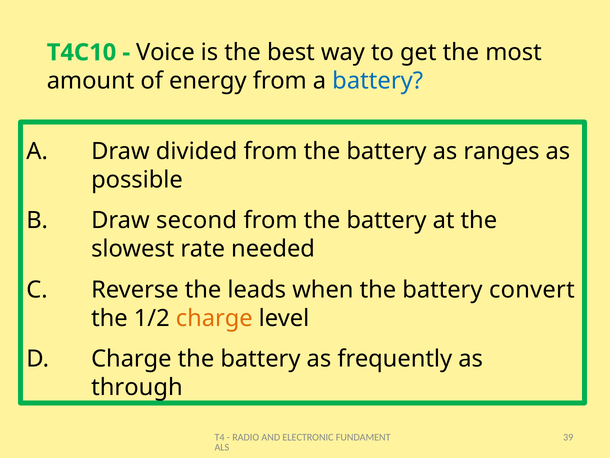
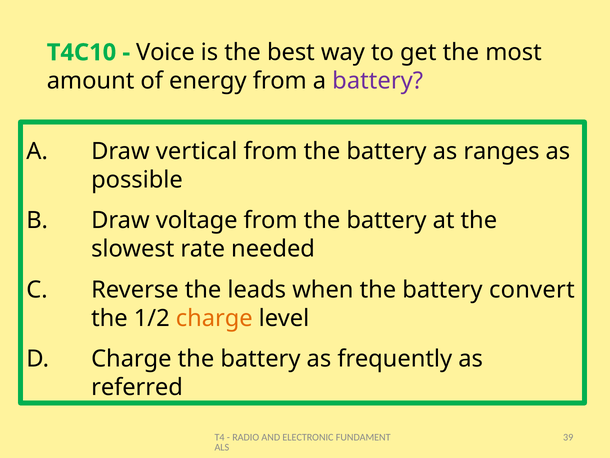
battery at (378, 81) colour: blue -> purple
divided: divided -> vertical
second: second -> voltage
through: through -> referred
